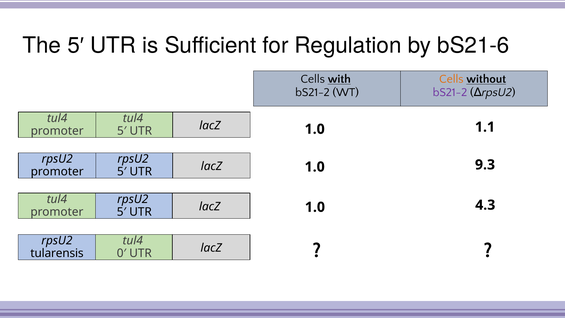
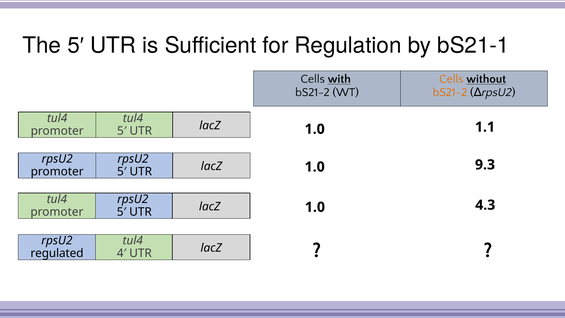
bS21-6: bS21-6 -> bS21-1
bS21-2 at (450, 92) colour: purple -> orange
tularensis: tularensis -> regulated
0′: 0′ -> 4′
